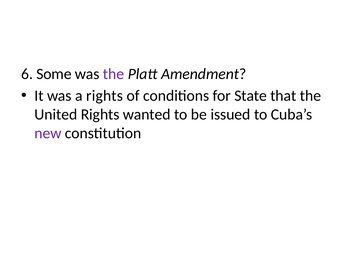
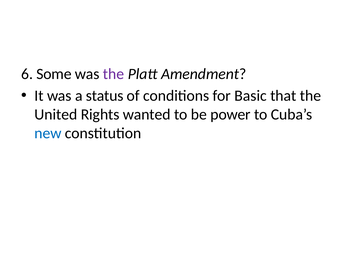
a rights: rights -> status
State: State -> Basic
issued: issued -> power
new colour: purple -> blue
